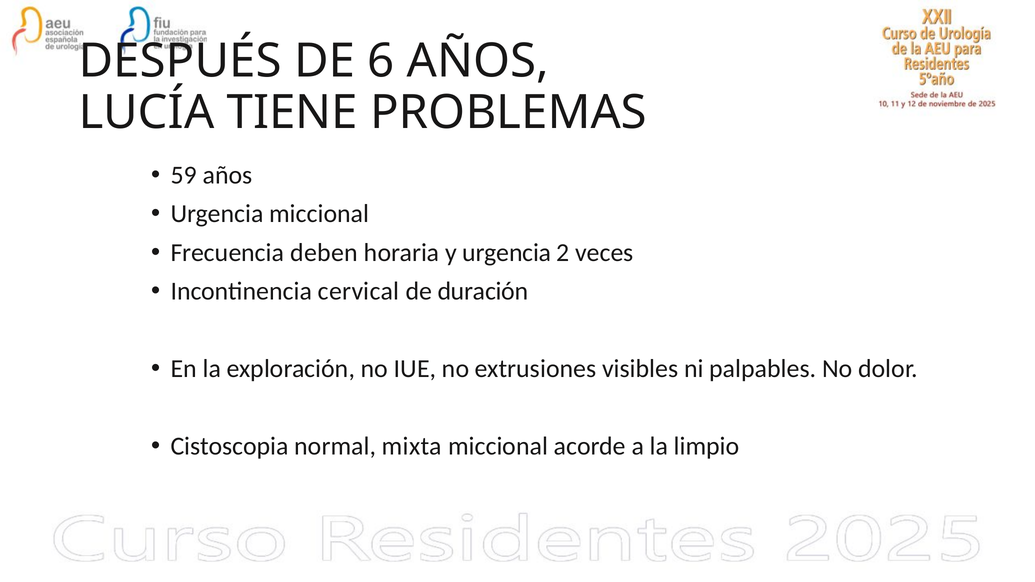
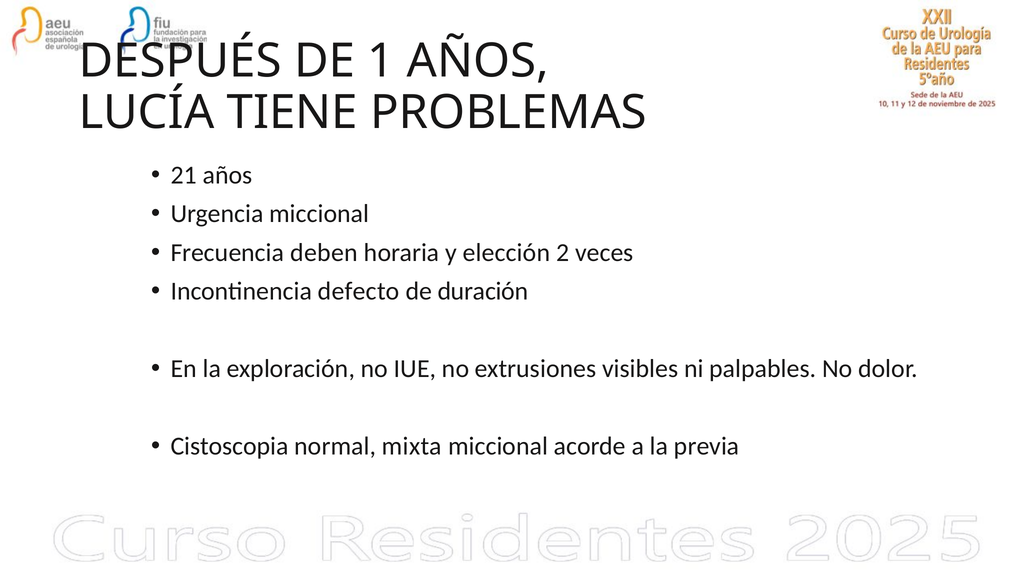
6: 6 -> 1
59: 59 -> 21
y urgencia: urgencia -> elección
cervical: cervical -> defecto
limpio: limpio -> previa
